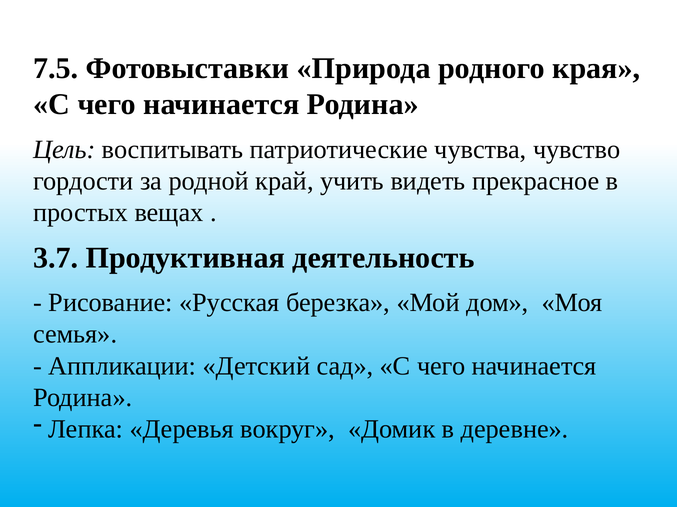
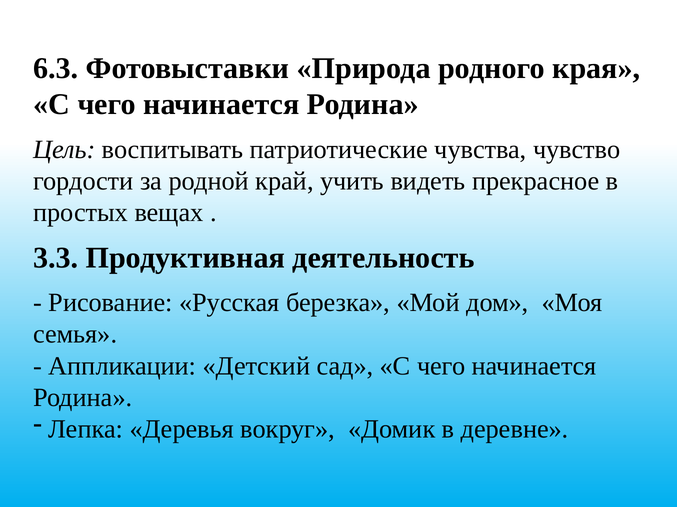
7.5: 7.5 -> 6.3
3.7: 3.7 -> 3.3
